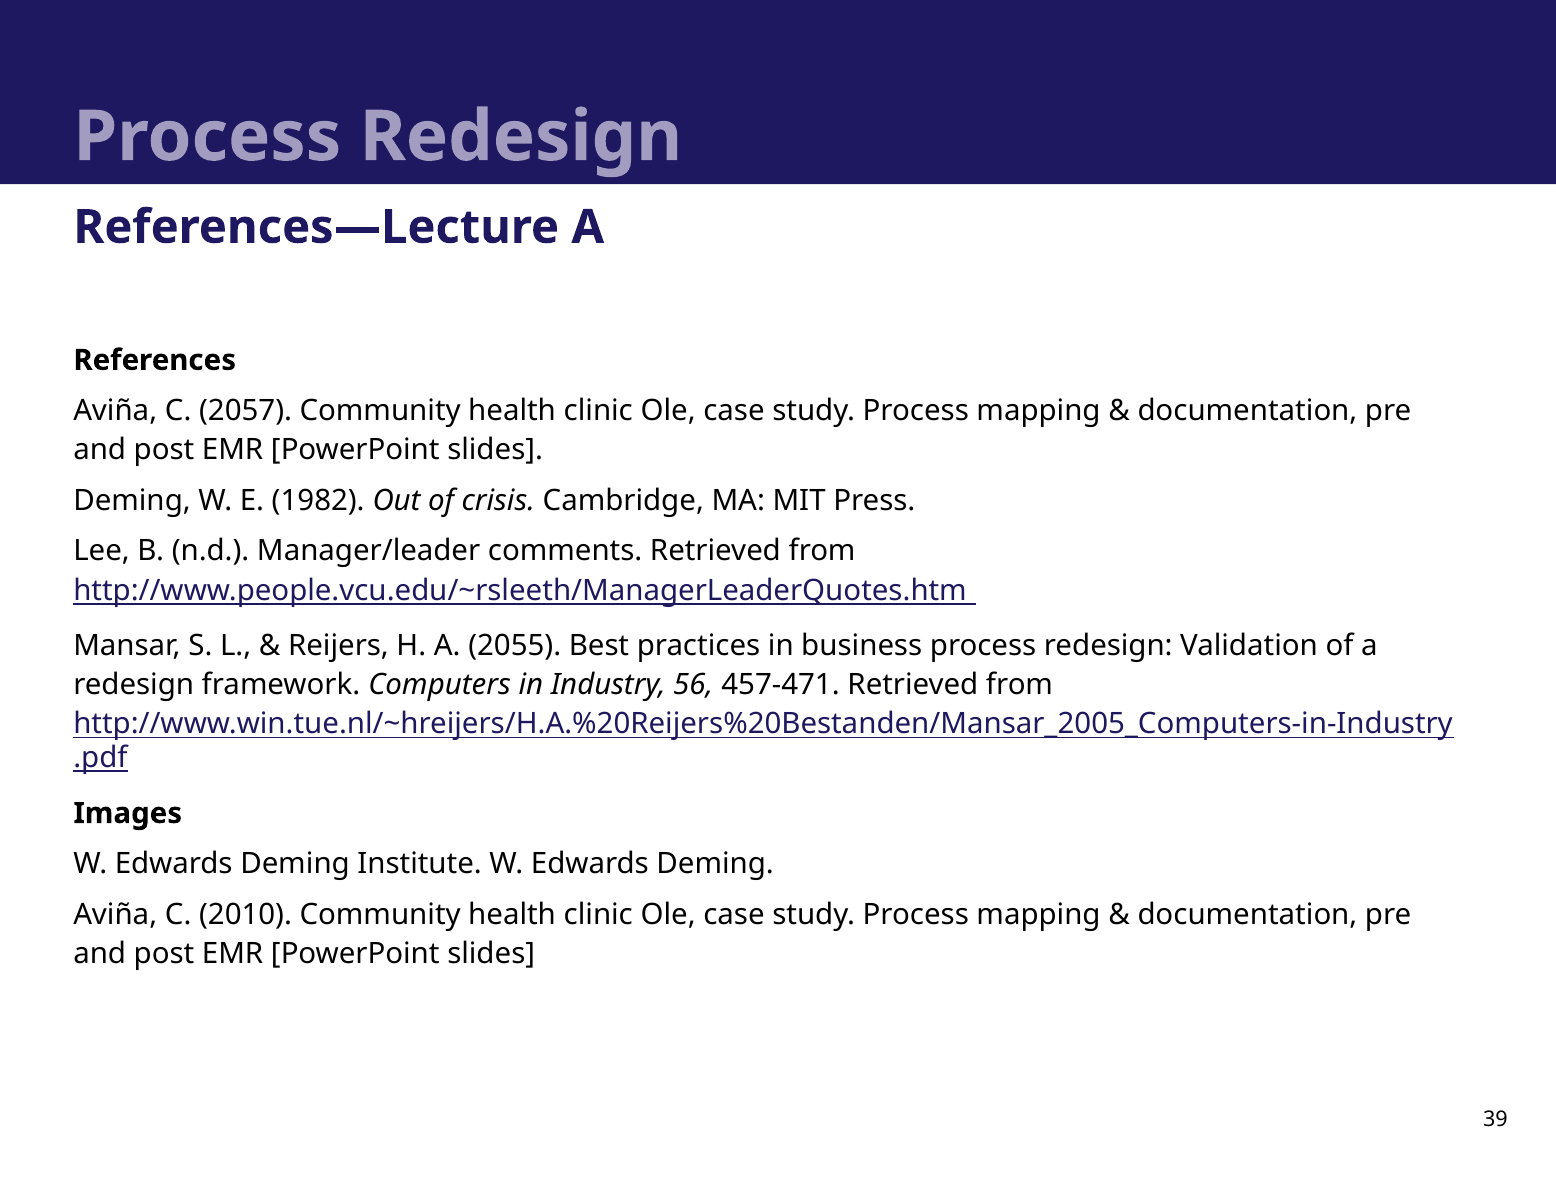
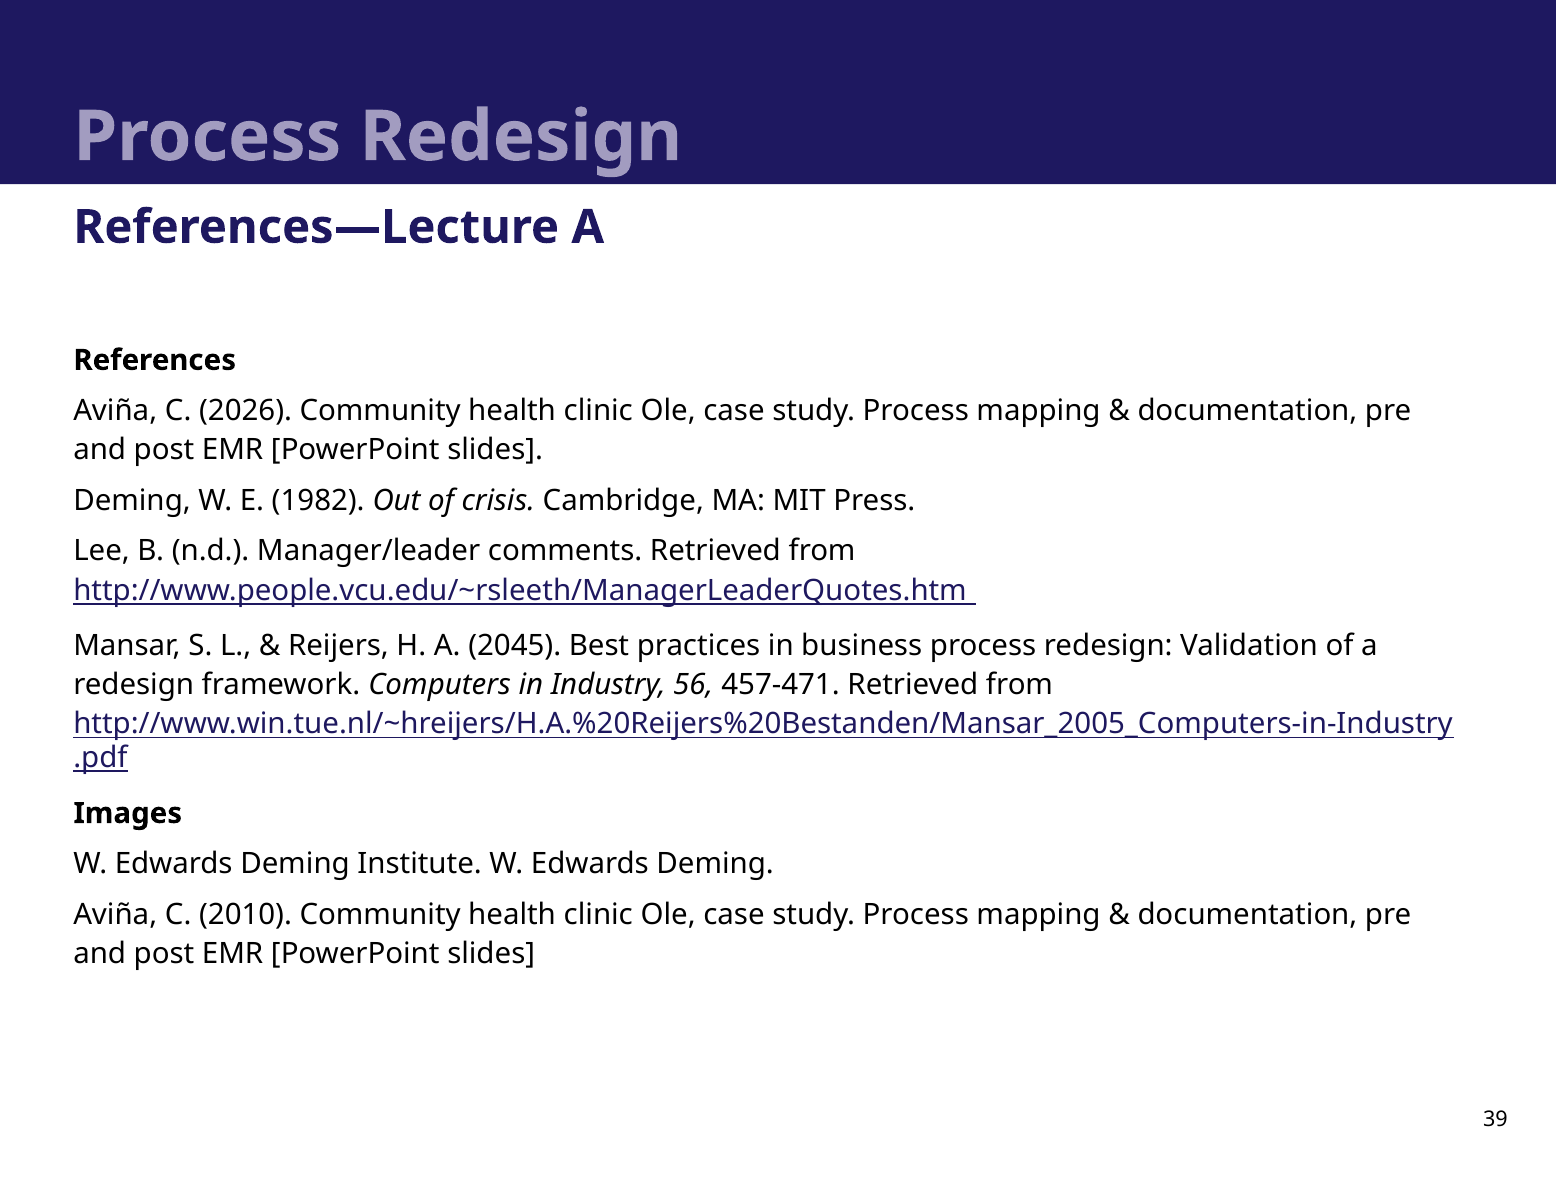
2057: 2057 -> 2026
2055: 2055 -> 2045
